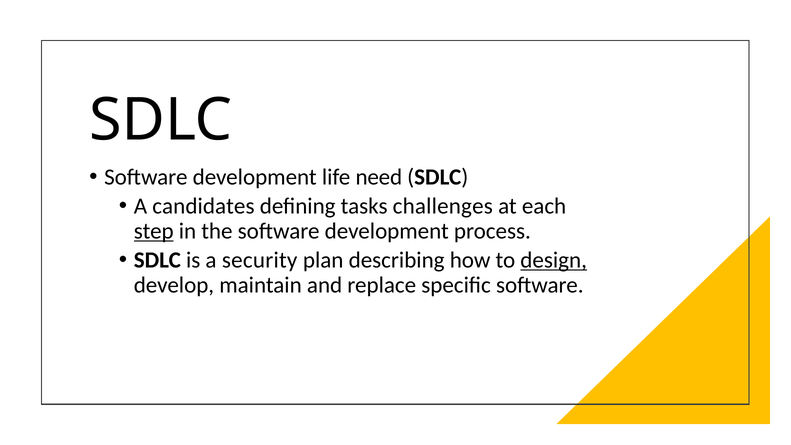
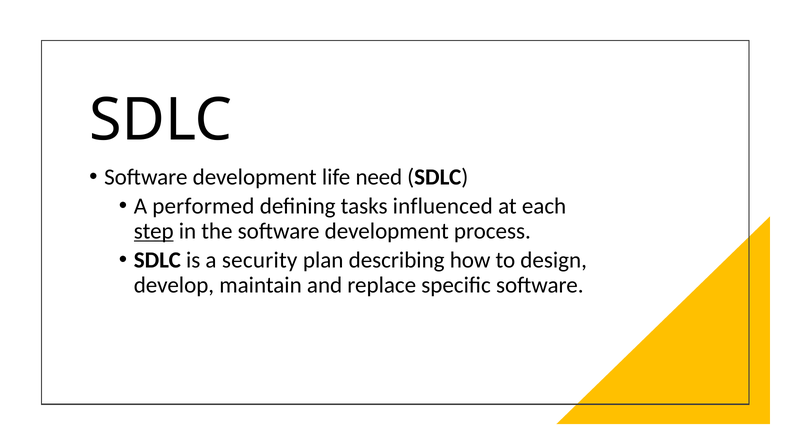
candidates: candidates -> performed
challenges: challenges -> influenced
design underline: present -> none
